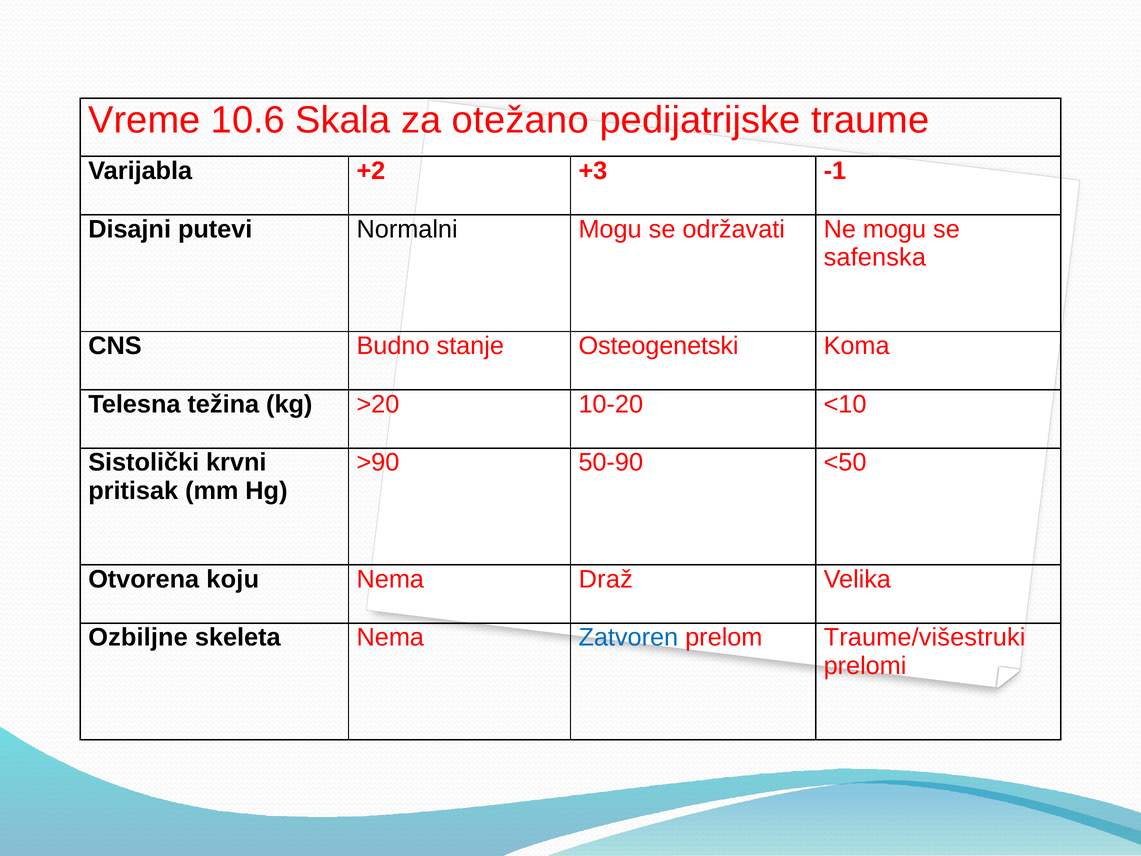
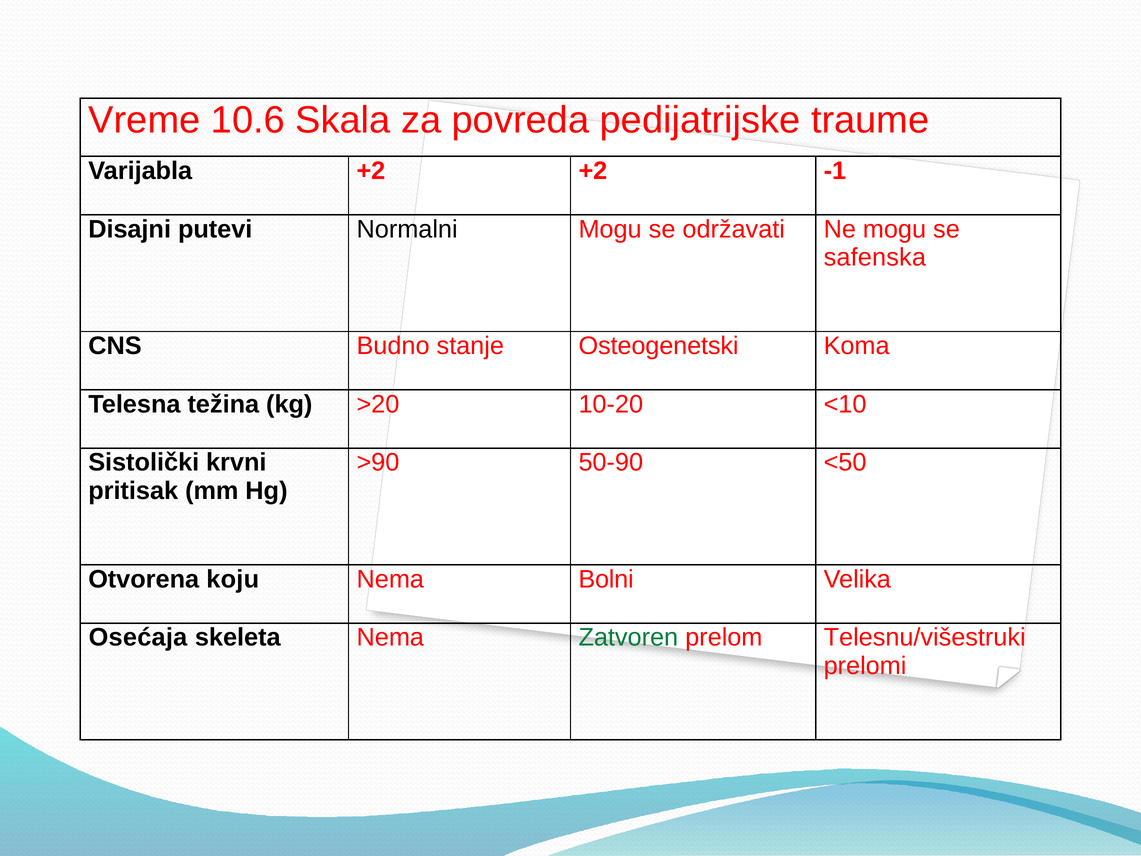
otežano: otežano -> povreda
+2 +3: +3 -> +2
Draž: Draž -> Bolni
Ozbiljne: Ozbiljne -> Osećaja
Zatvoren colour: blue -> green
Traume/višestruki: Traume/višestruki -> Telesnu/višestruki
